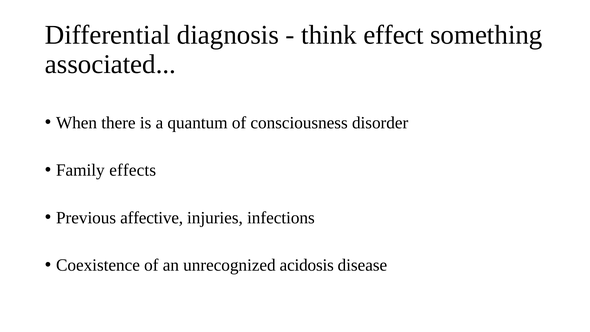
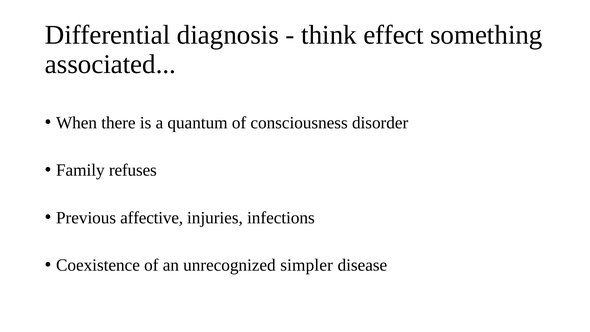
effects: effects -> refuses
acidosis: acidosis -> simpler
